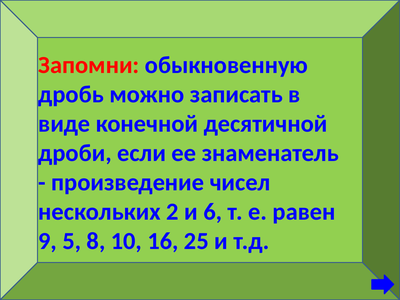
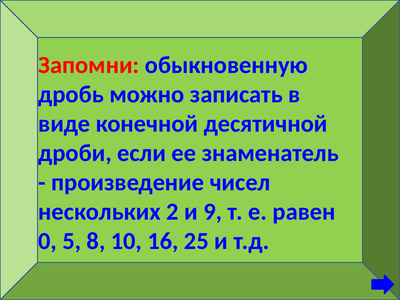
6: 6 -> 9
9: 9 -> 0
